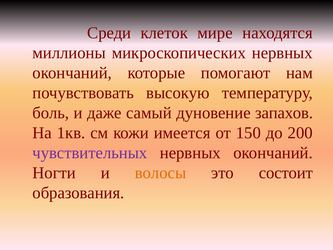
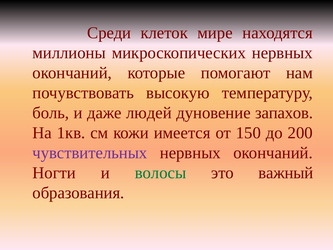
самый: самый -> людей
волосы colour: orange -> green
состоит: состоит -> важный
